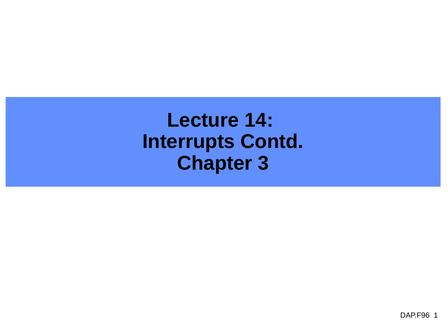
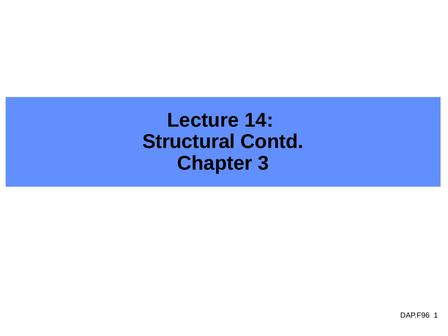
Interrupts: Interrupts -> Structural
